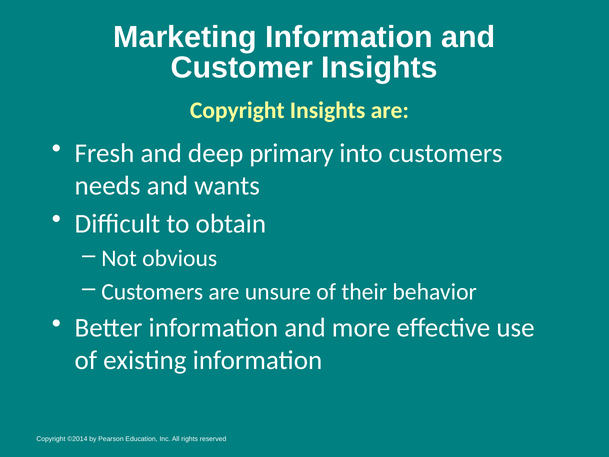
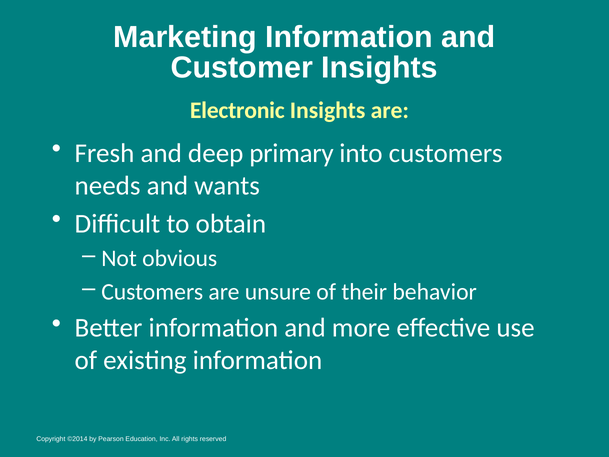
Copyright at (237, 111): Copyright -> Electronic
